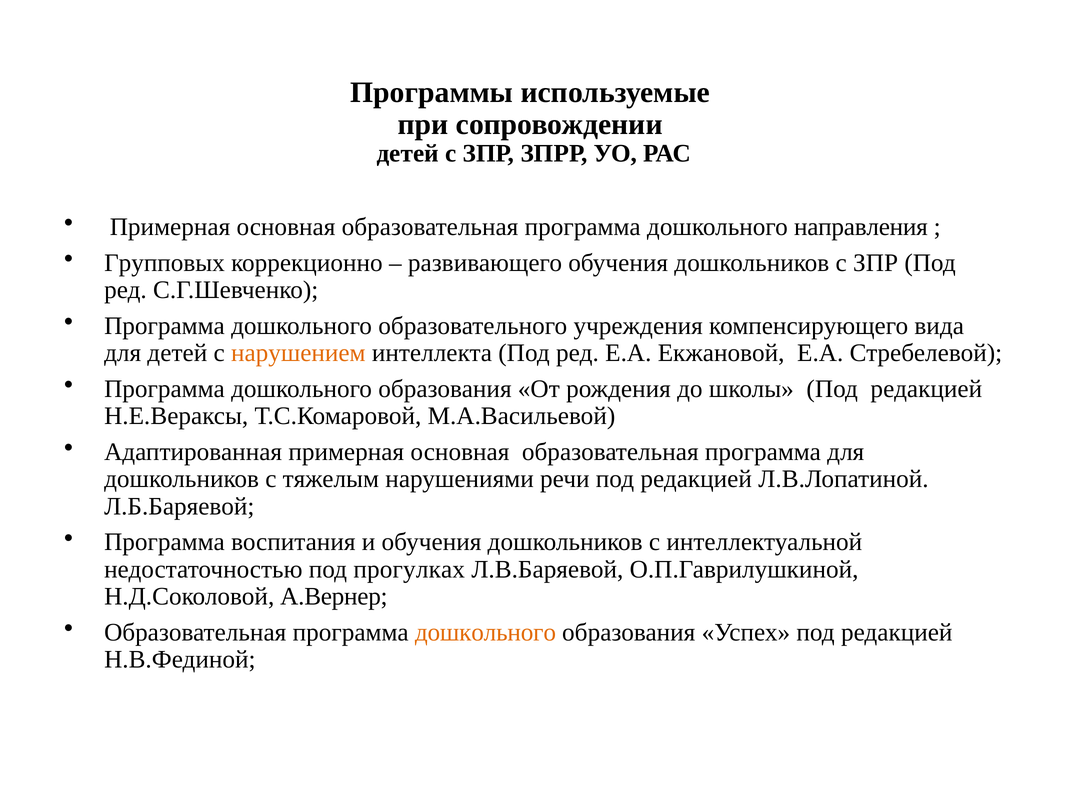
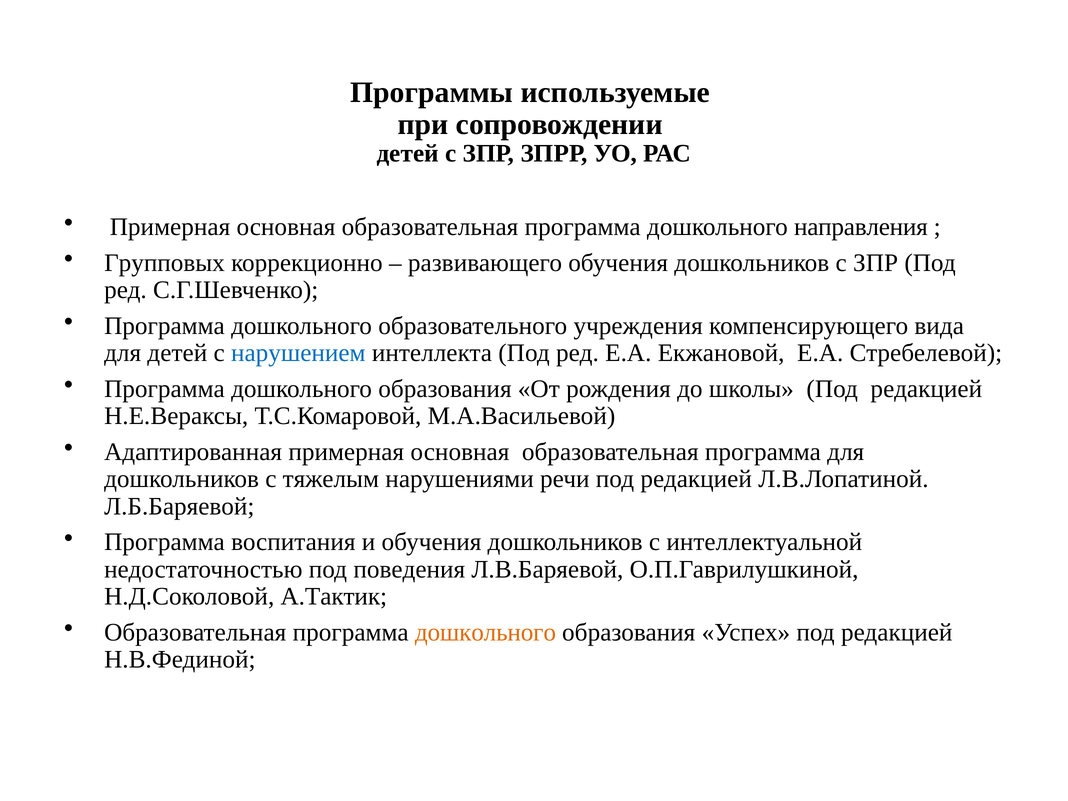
нарушением colour: orange -> blue
прогулках: прогулках -> поведения
А.Вернер: А.Вернер -> А.Тактик
